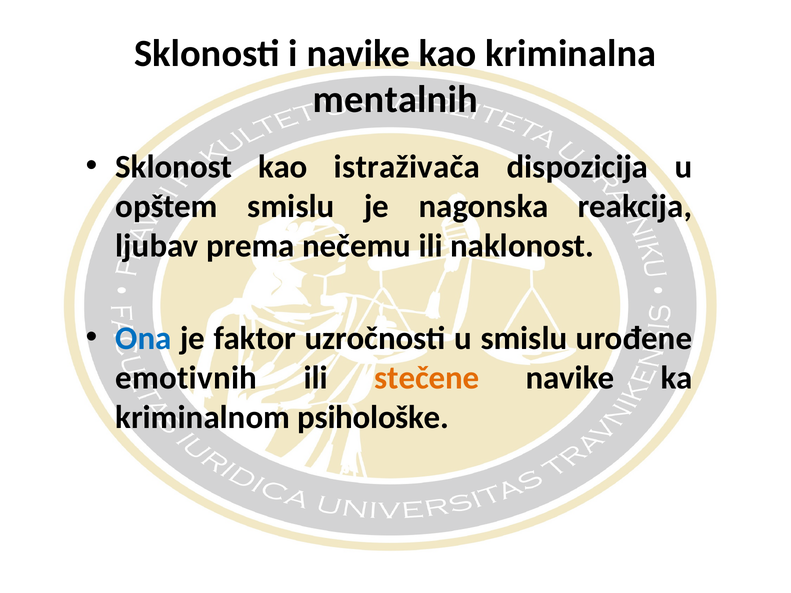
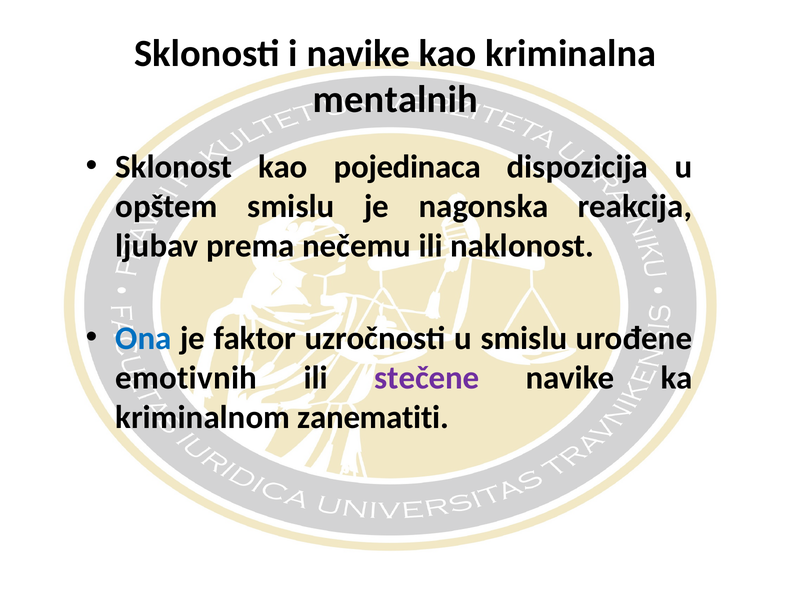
istraživača: istraživača -> pojedinaca
stečene colour: orange -> purple
psihološke: psihološke -> zanematiti
